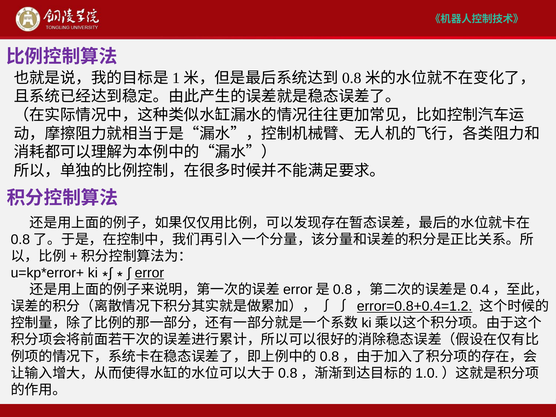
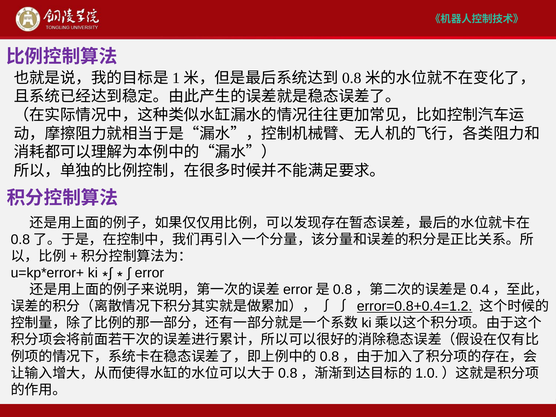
error underline: present -> none
